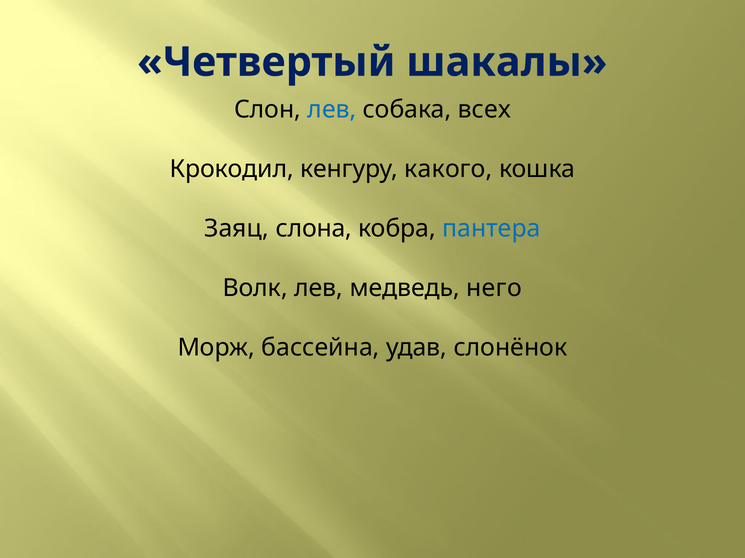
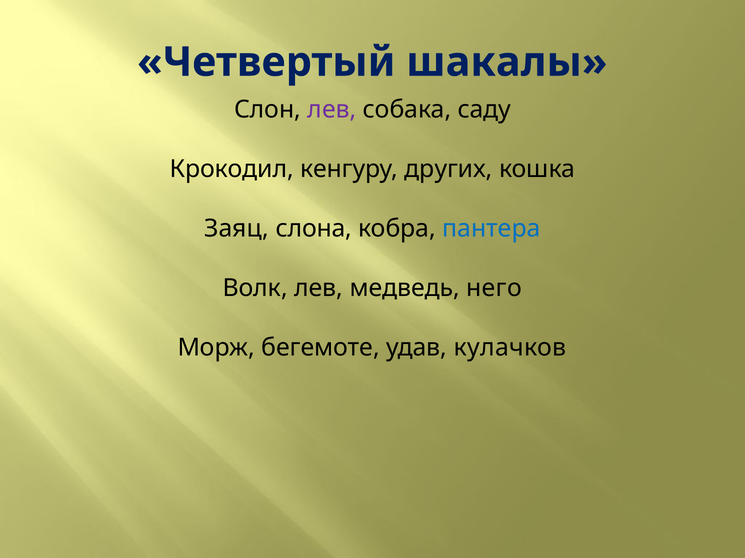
лев at (332, 110) colour: blue -> purple
всех: всех -> саду
какого: какого -> других
бассейна: бассейна -> бегемоте
слонёнок: слонёнок -> кулачков
